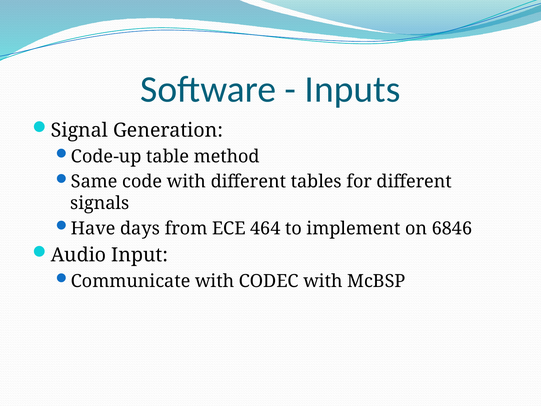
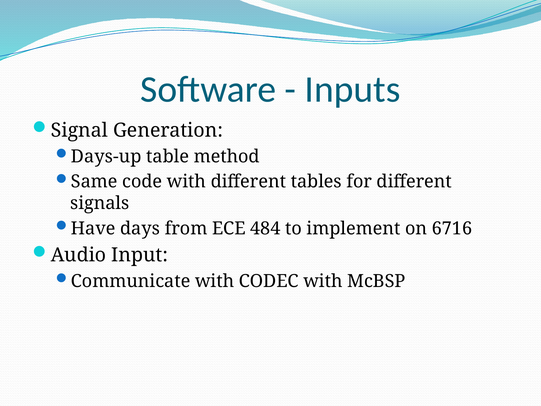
Code-up: Code-up -> Days-up
464: 464 -> 484
6846: 6846 -> 6716
